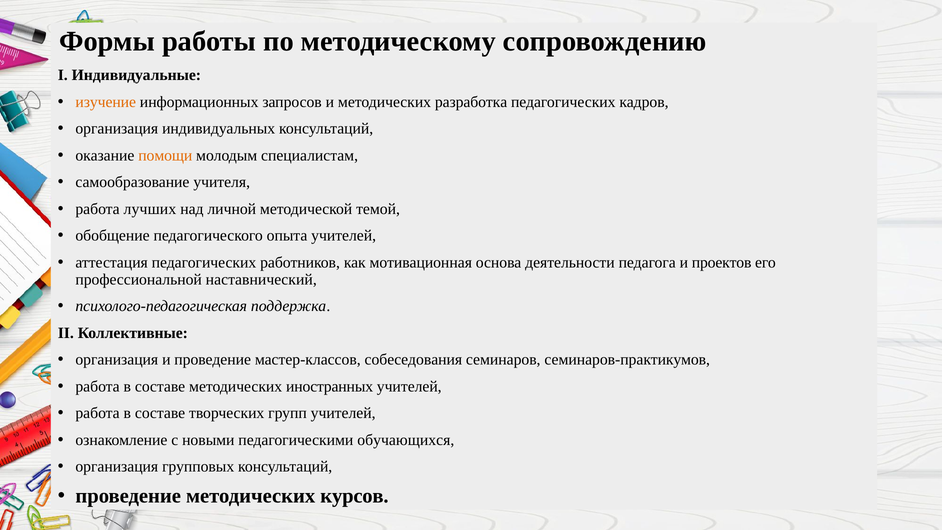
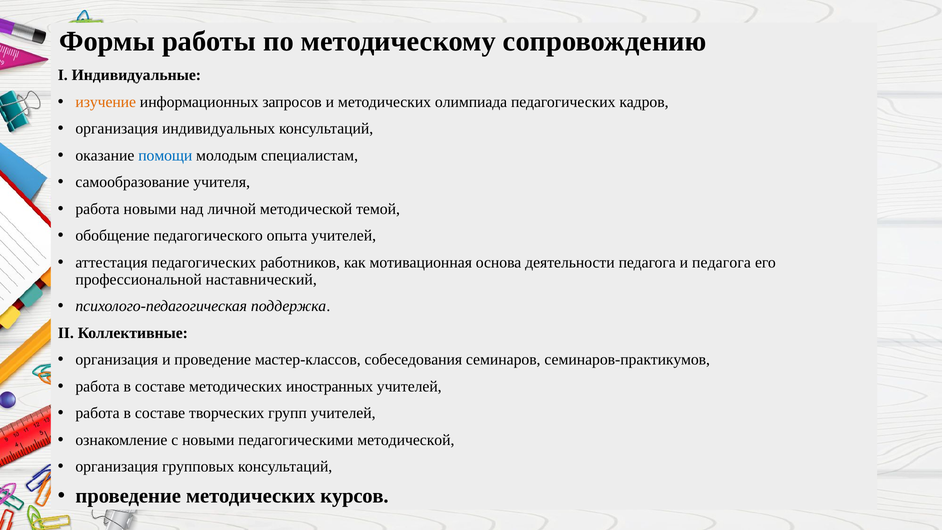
разработка: разработка -> олимпиада
помощи colour: orange -> blue
работа лучших: лучших -> новыми
и проектов: проектов -> педагога
педагогическими обучающихся: обучающихся -> методической
